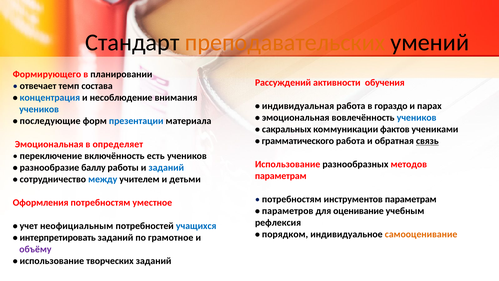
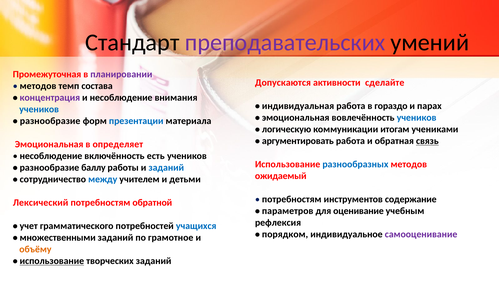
преподавательских colour: orange -> purple
Формирующего: Формирующего -> Промежуточная
планировании colour: black -> purple
Рассуждений: Рассуждений -> Допускаются
обучения: обучения -> сделайте
отвечает at (38, 86): отвечает -> методов
концентрация colour: blue -> purple
последующие at (50, 121): последующие -> разнообразие
сакральных: сакральных -> логическую
фактов: фактов -> итогам
грамматического: грамматического -> аргументировать
переключение at (51, 156): переключение -> несоблюдение
разнообразных colour: black -> blue
параметрам at (281, 176): параметрам -> ожидаемый
инструментов параметрам: параметрам -> содержание
Оформления: Оформления -> Лексический
уместное: уместное -> обратной
неофициальным: неофициальным -> грамматического
самооценивание colour: orange -> purple
интерпретировать: интерпретировать -> множественными
объёму colour: purple -> orange
использование at (52, 261) underline: none -> present
